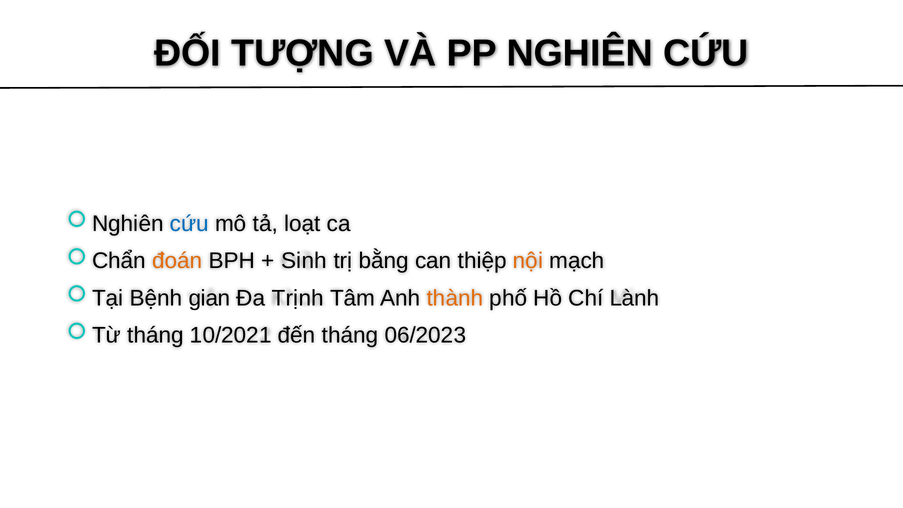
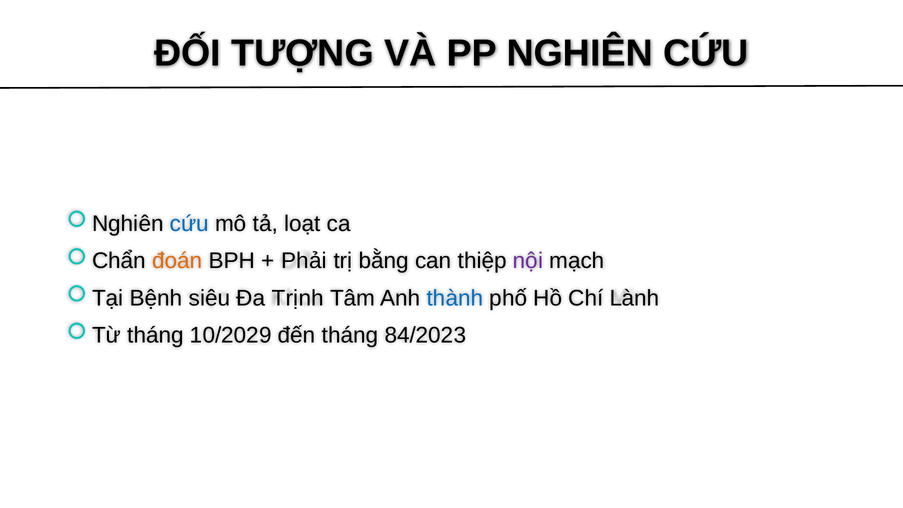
Sinh: Sinh -> Phải
nội colour: orange -> purple
gian: gian -> siêu
thành colour: orange -> blue
10/2021: 10/2021 -> 10/2029
06/2023: 06/2023 -> 84/2023
